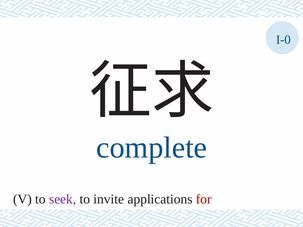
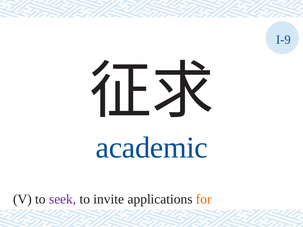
I-0: I-0 -> I-9
complete: complete -> academic
for colour: red -> orange
